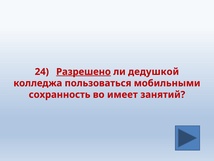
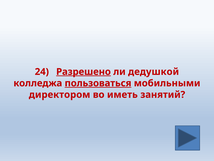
пользоваться underline: none -> present
сохранность: сохранность -> директором
имеет: имеет -> иметь
